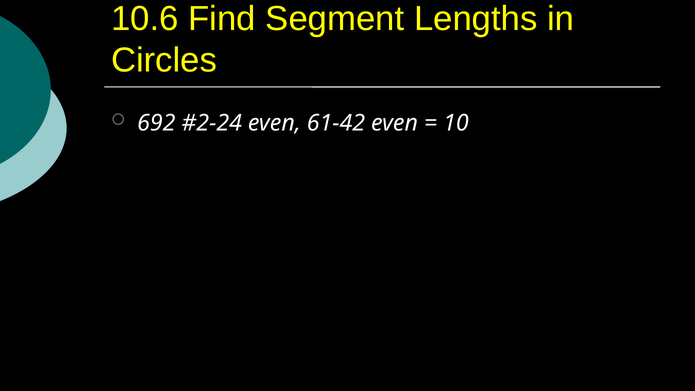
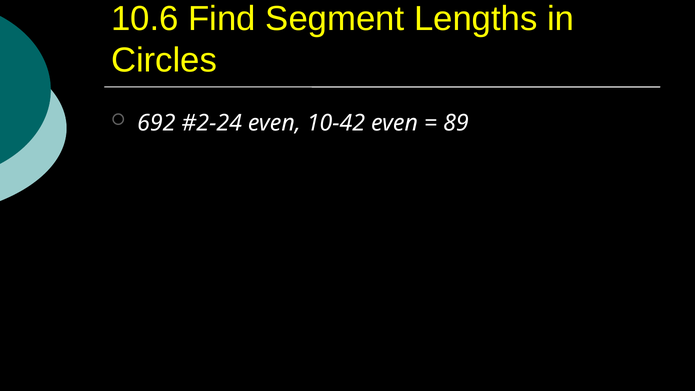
61-42: 61-42 -> 10-42
10: 10 -> 89
